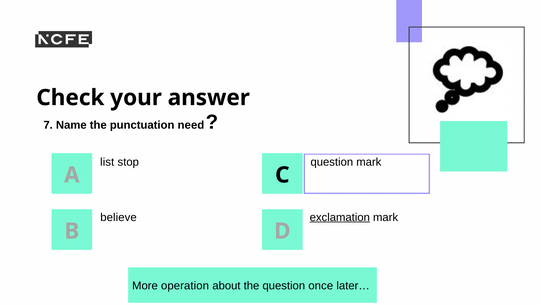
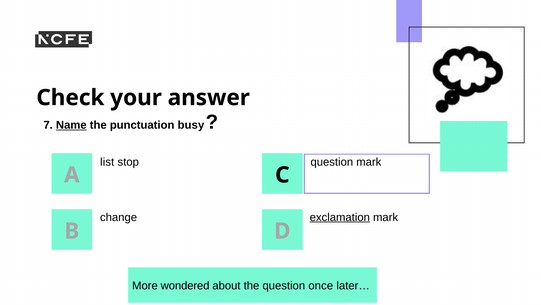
Name underline: none -> present
need: need -> busy
believe: believe -> change
operation: operation -> wondered
